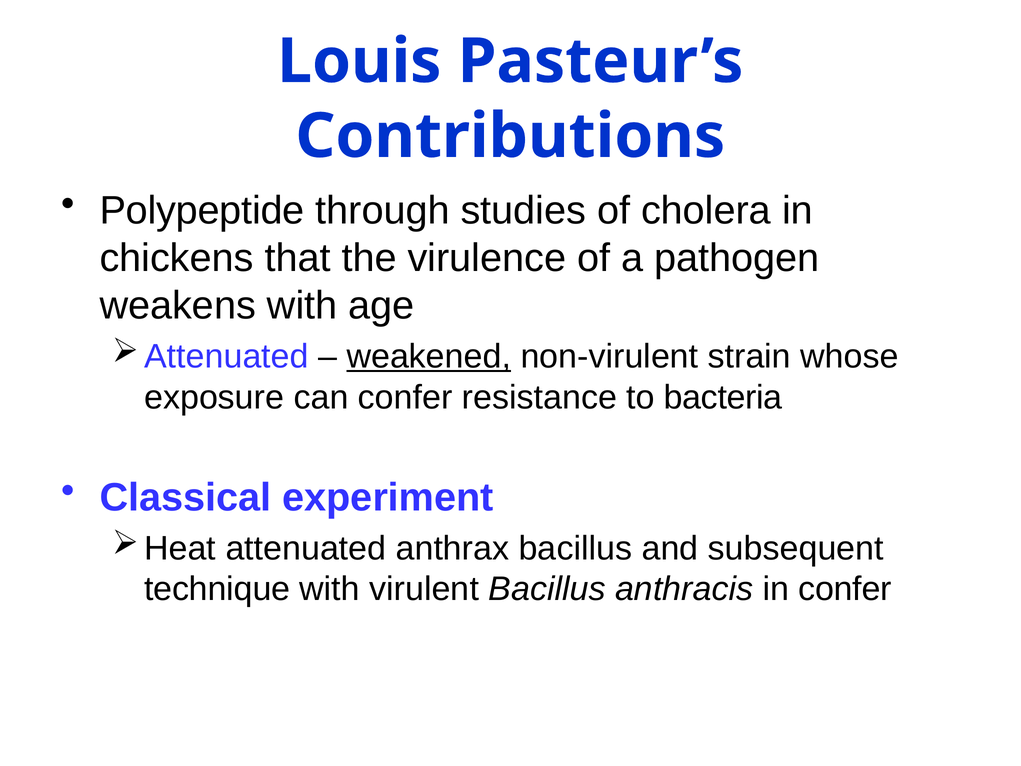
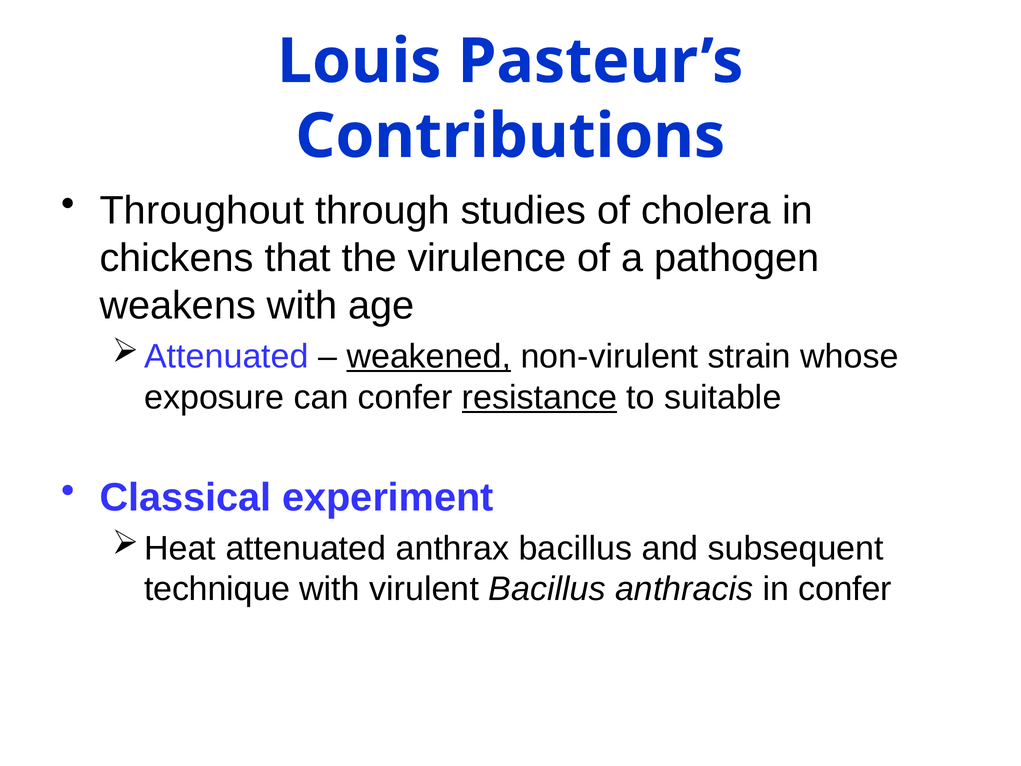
Polypeptide: Polypeptide -> Throughout
resistance underline: none -> present
bacteria: bacteria -> suitable
